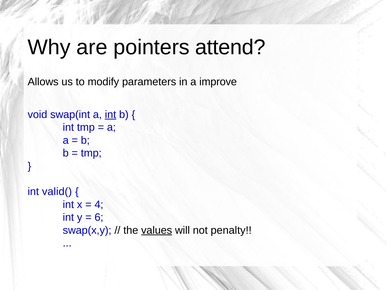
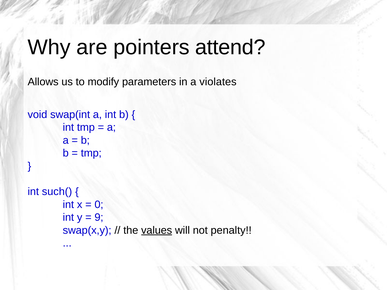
improve: improve -> violates
int at (111, 115) underline: present -> none
valid(: valid( -> such(
4: 4 -> 0
6: 6 -> 9
